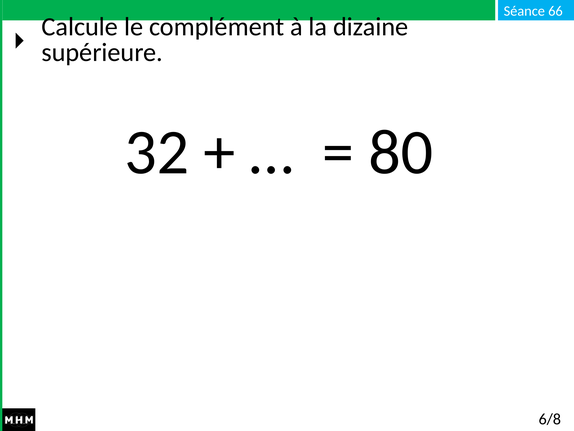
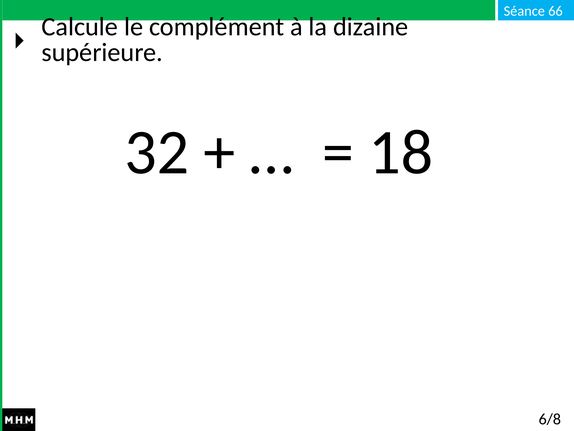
80: 80 -> 18
